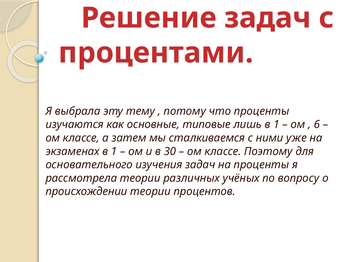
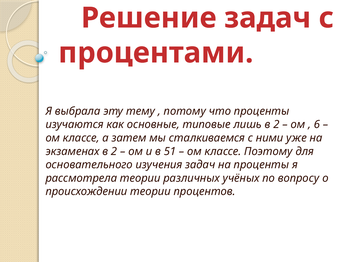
лишь в 1: 1 -> 2
экзаменах в 1: 1 -> 2
30: 30 -> 51
